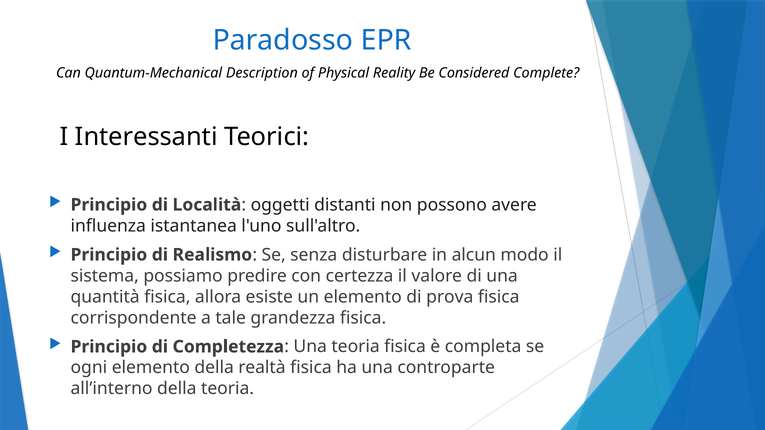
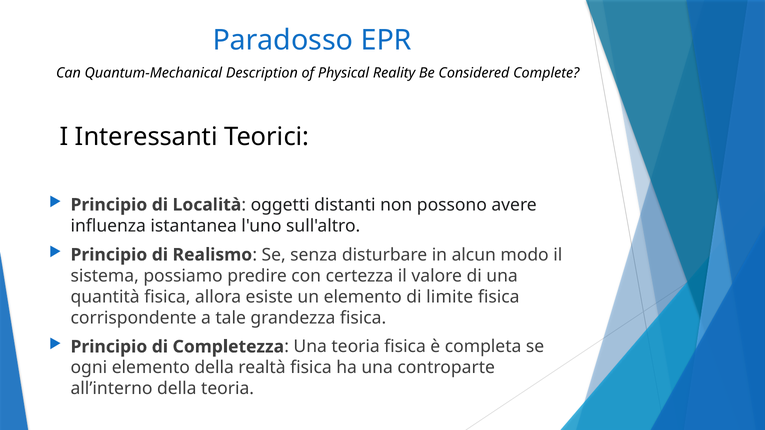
prova: prova -> limite
